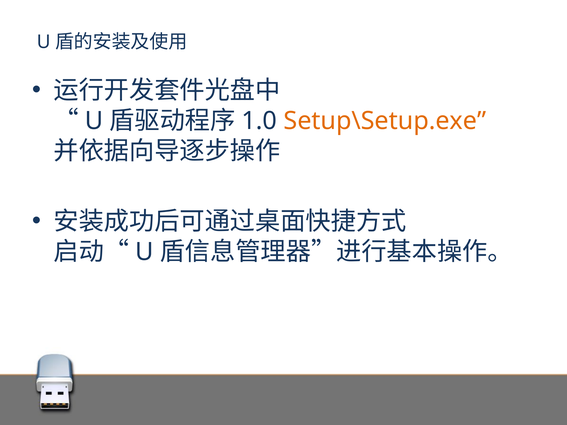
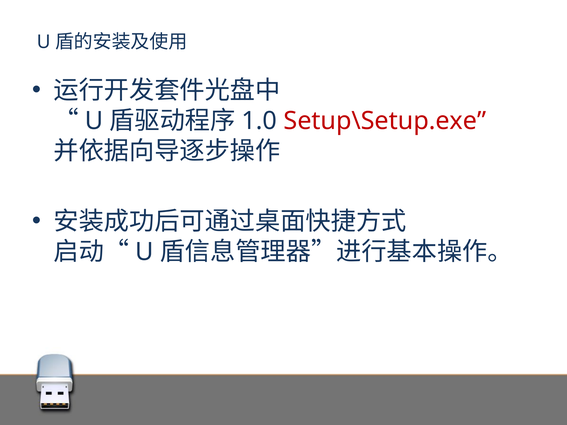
Setup\Setup.exe colour: orange -> red
